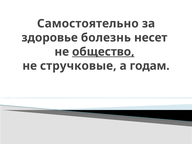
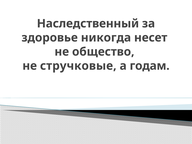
Самостоятельно: Самостоятельно -> Наследственный
болезнь: болезнь -> никогда
общество underline: present -> none
